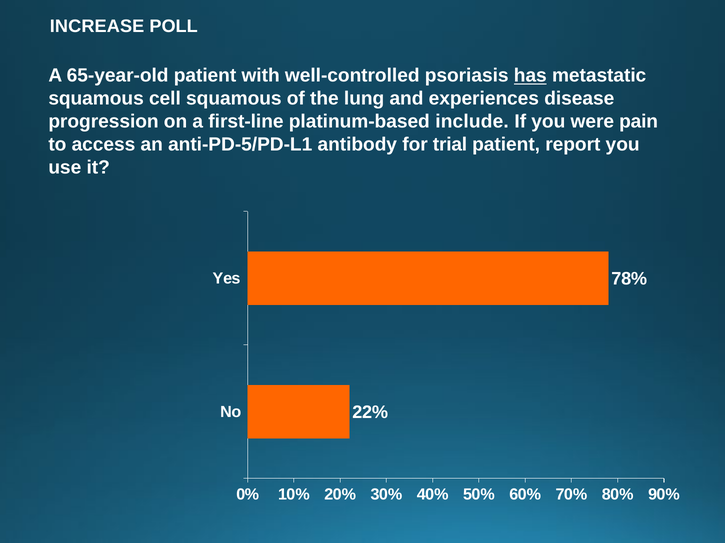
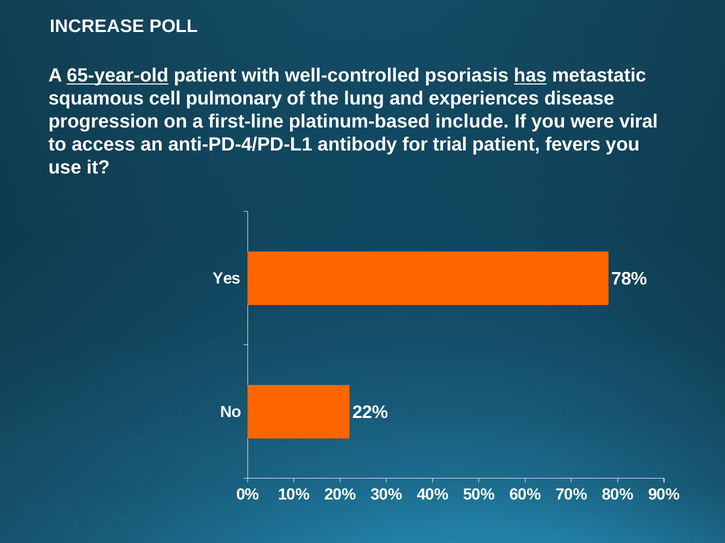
65-year-old underline: none -> present
cell squamous: squamous -> pulmonary
pain: pain -> viral
anti-PD-5/PD-L1: anti-PD-5/PD-L1 -> anti-PD-4/PD-L1
report: report -> fevers
